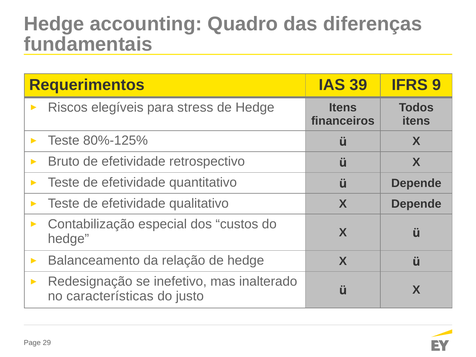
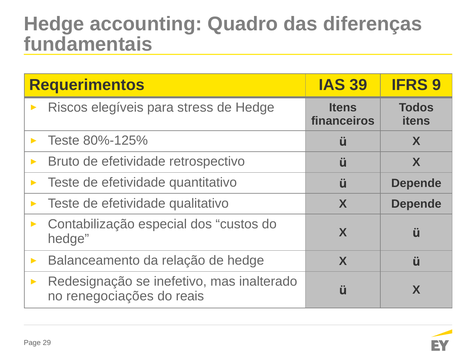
características: características -> renegociações
justo: justo -> reais
